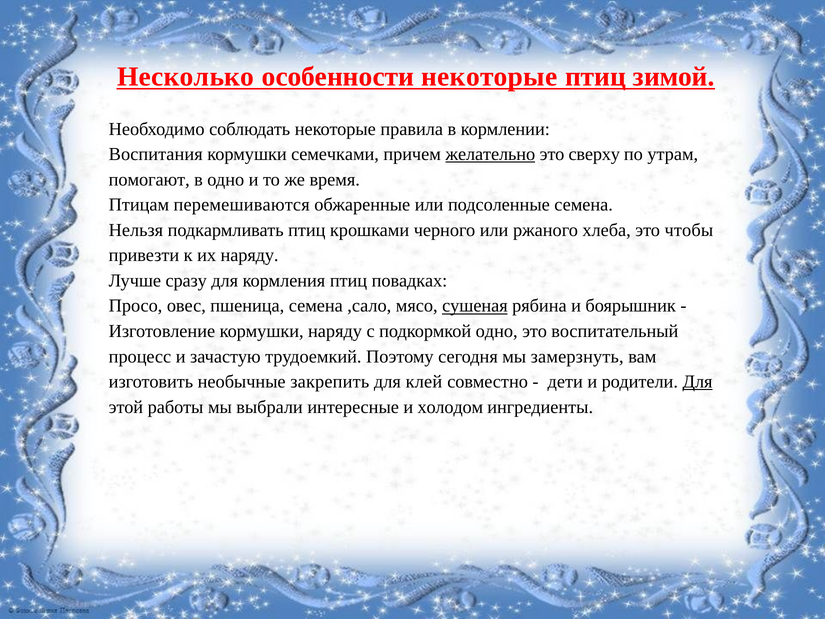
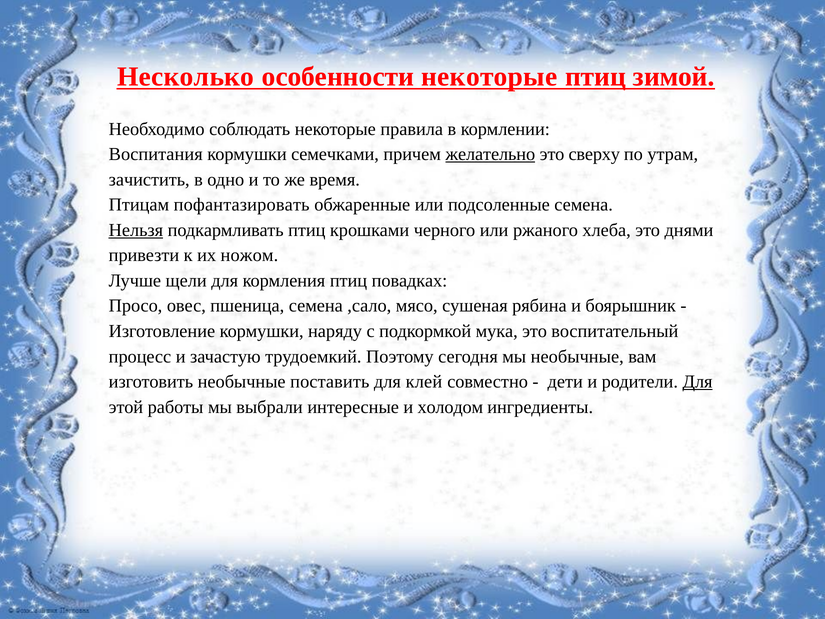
помогают: помогают -> зачистить
перемешиваются: перемешиваются -> пофантазировать
Нельзя underline: none -> present
чтобы: чтобы -> днями
их наряду: наряду -> ножом
сразу: сразу -> щели
сушеная underline: present -> none
подкормкой одно: одно -> мука
мы замерзнуть: замерзнуть -> необычные
закрепить: закрепить -> поставить
